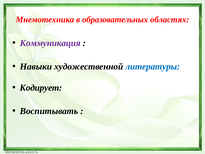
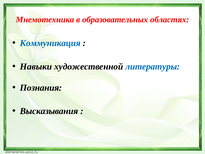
Коммуникация colour: purple -> blue
Кодирует: Кодирует -> Познания
Воспитывать: Воспитывать -> Высказывания
